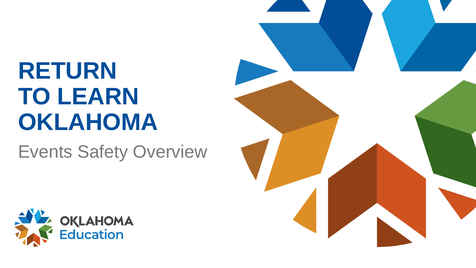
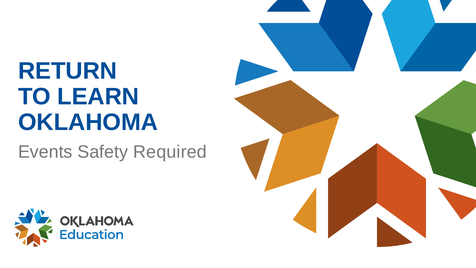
Overview: Overview -> Required
